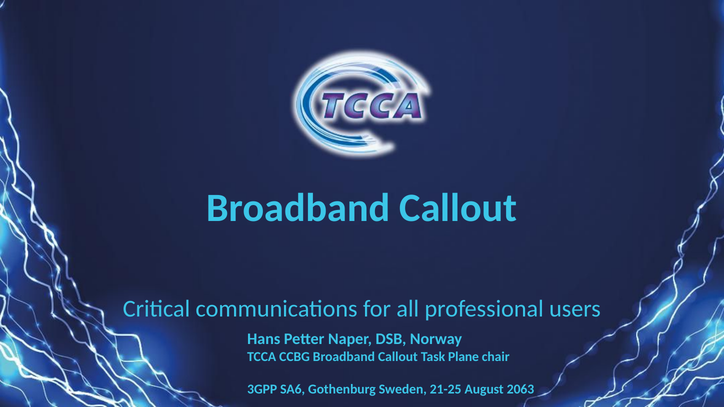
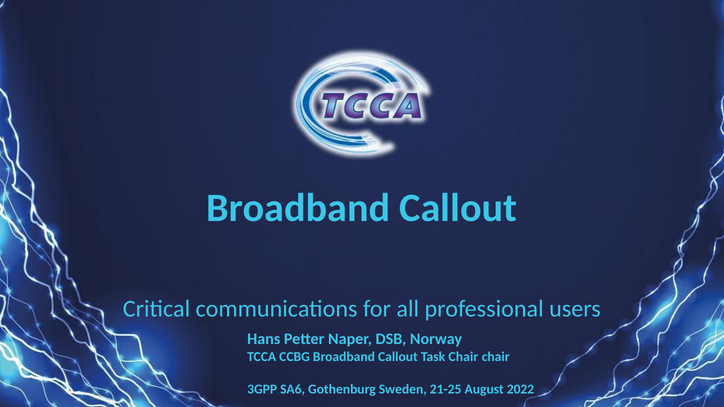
Task Plane: Plane -> Chair
2063: 2063 -> 2022
